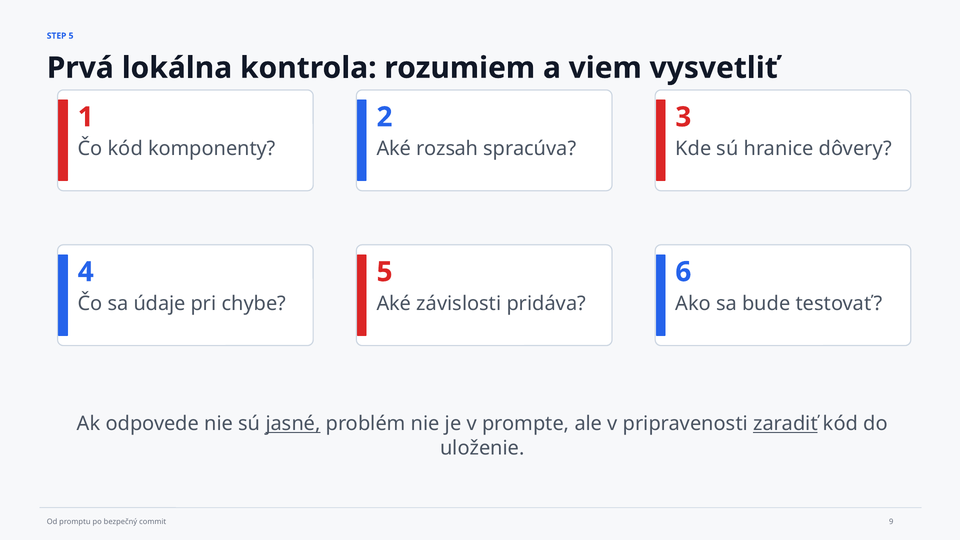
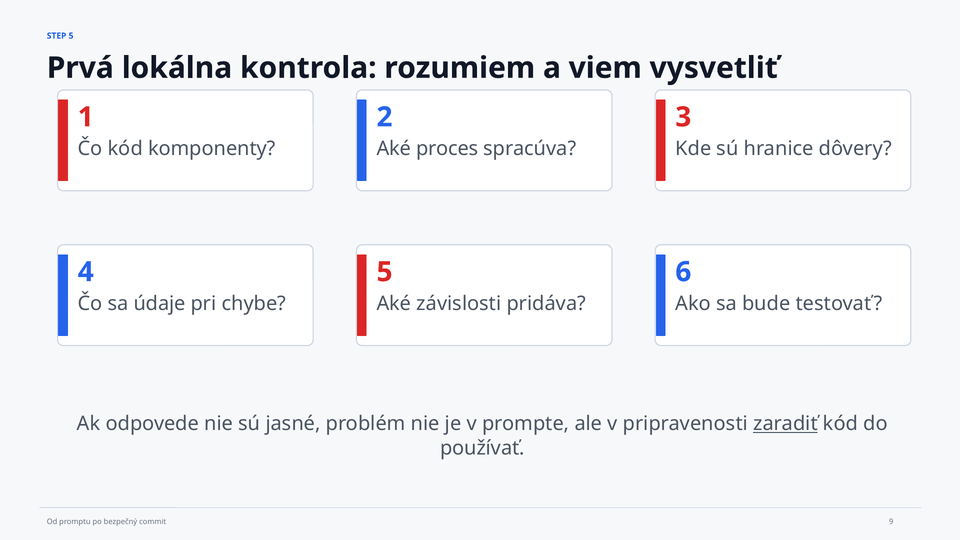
rozsah: rozsah -> proces
jasné underline: present -> none
uloženie: uloženie -> používať
